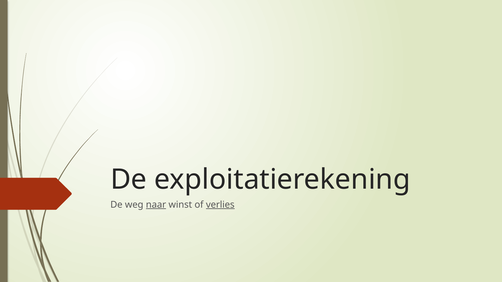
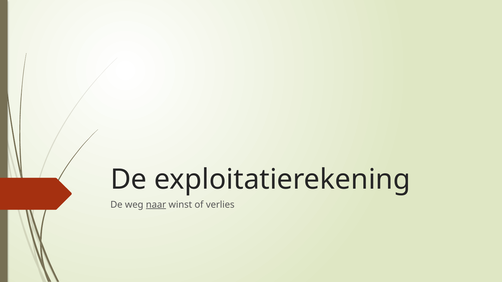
verlies underline: present -> none
